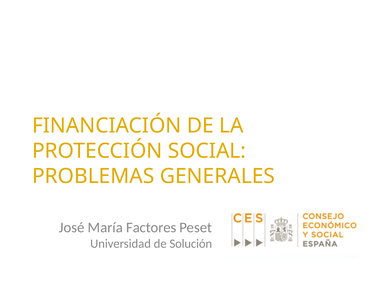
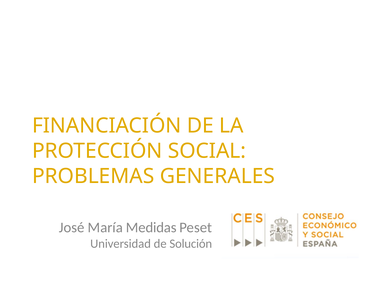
Factores: Factores -> Medidas
